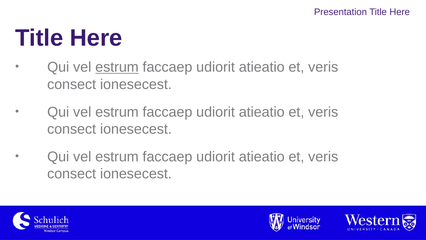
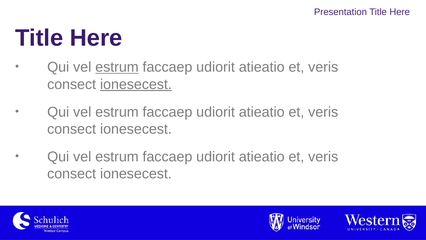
ionesecest at (136, 84) underline: none -> present
